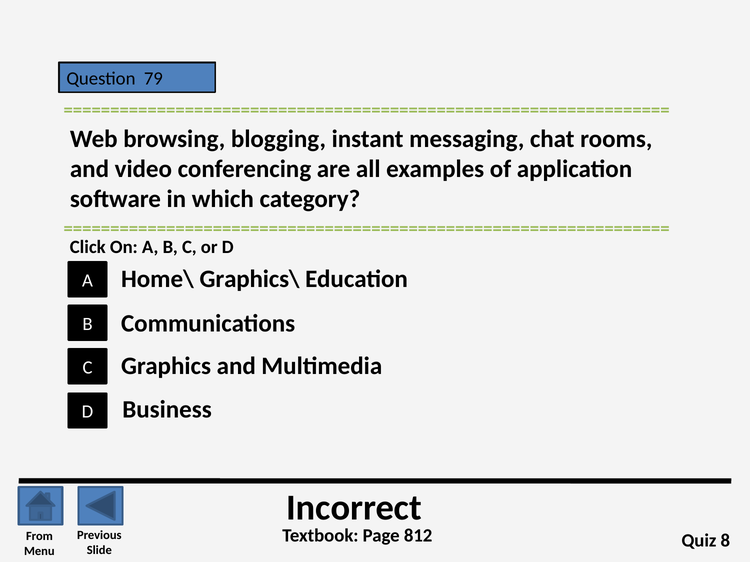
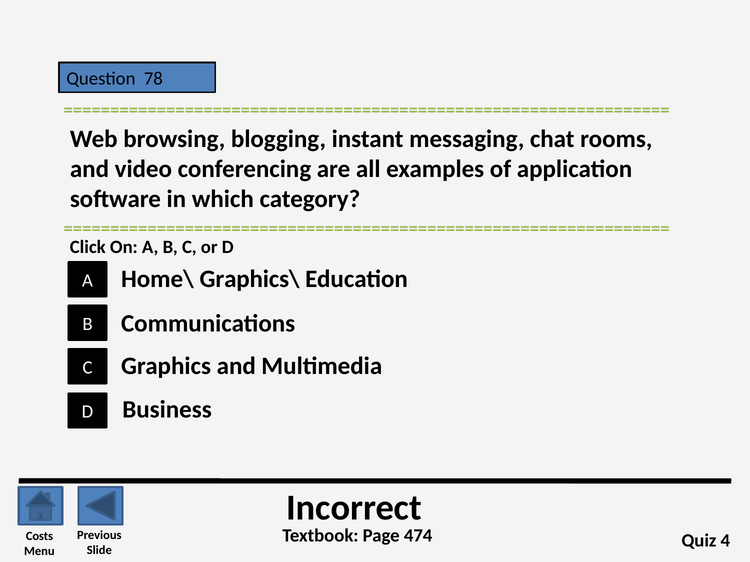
79: 79 -> 78
812: 812 -> 474
From: From -> Costs
8: 8 -> 4
